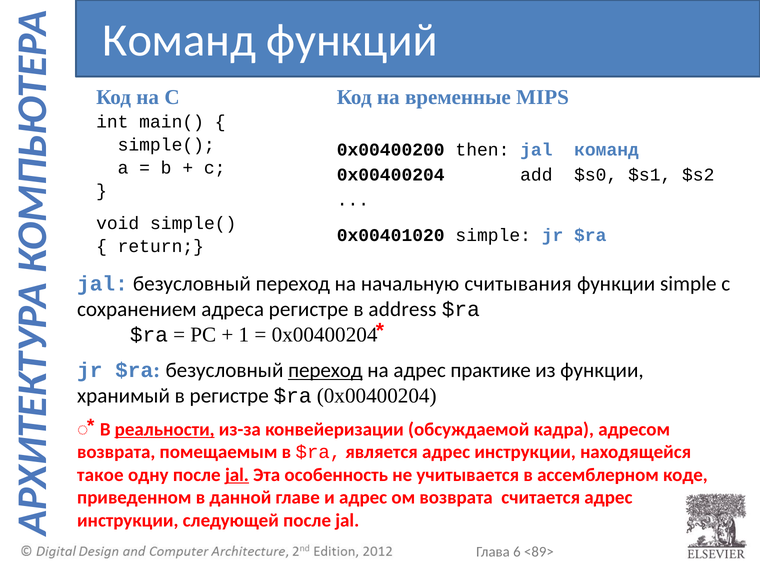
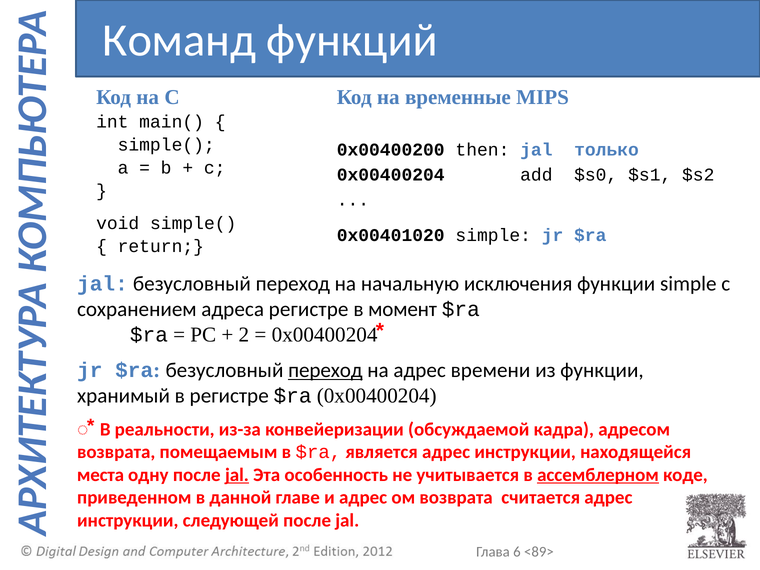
команд at (607, 150): команд -> только
считывания: считывания -> исключения
address: address -> момент
1: 1 -> 2
практике: практике -> времени
реальности underline: present -> none
такое: такое -> места
ассемблерном underline: none -> present
